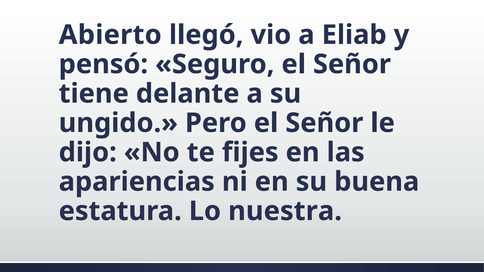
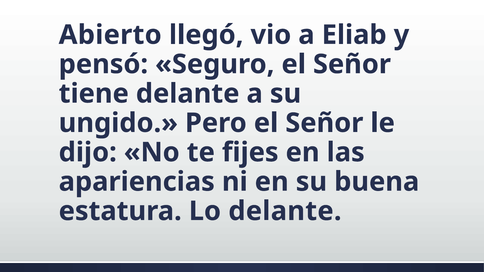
Lo nuestra: nuestra -> delante
